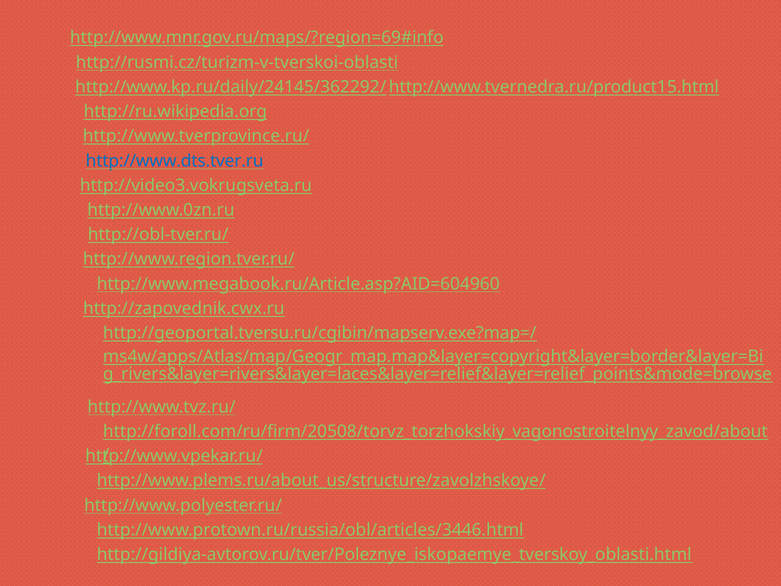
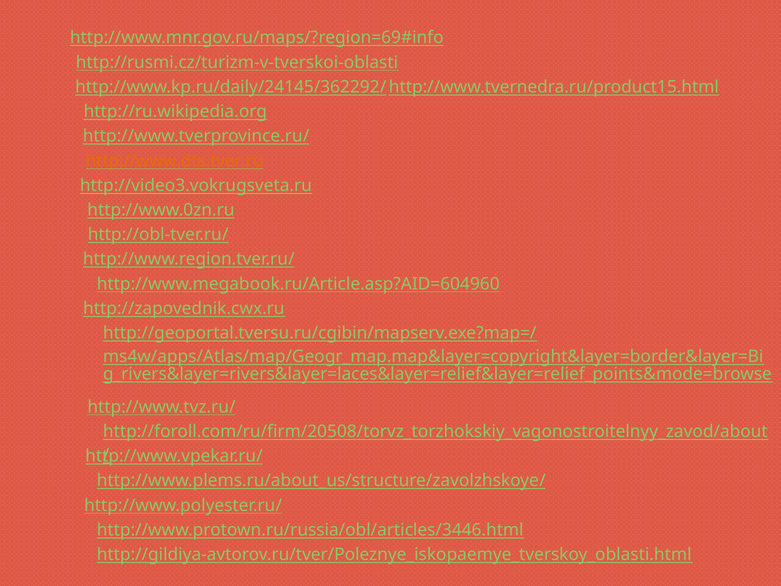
http://www.dts.tver.ru colour: blue -> orange
